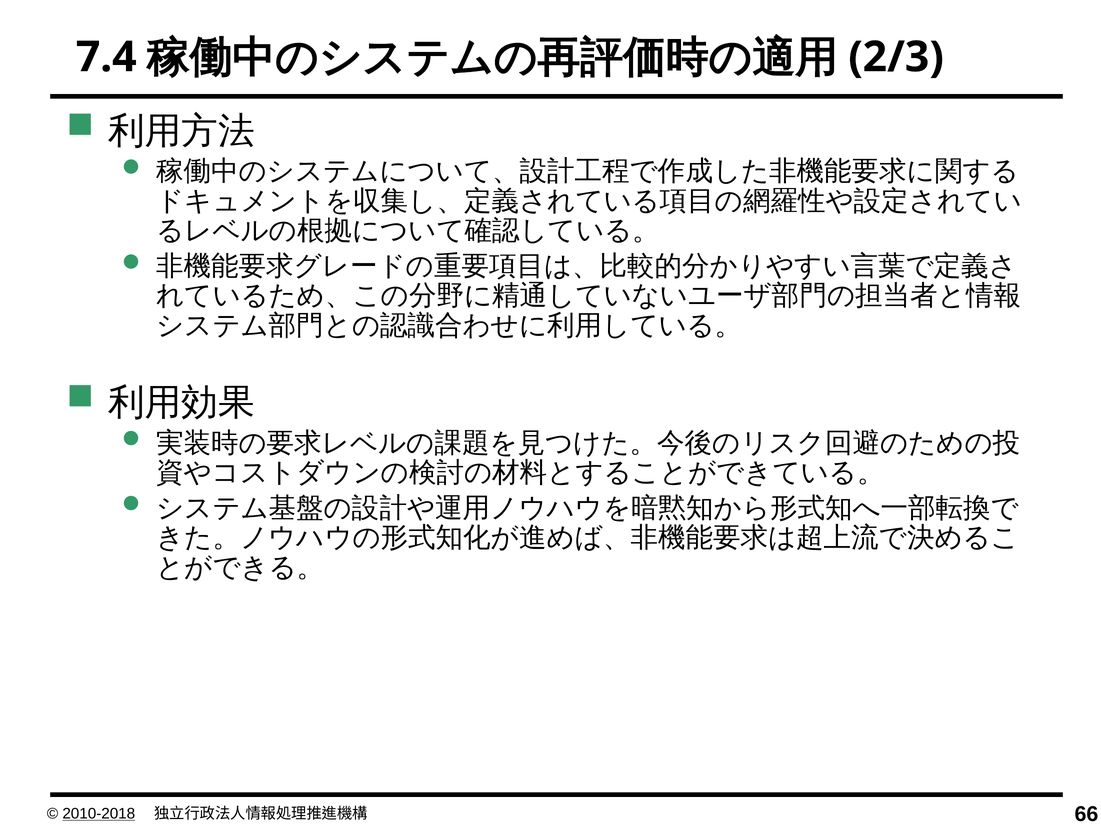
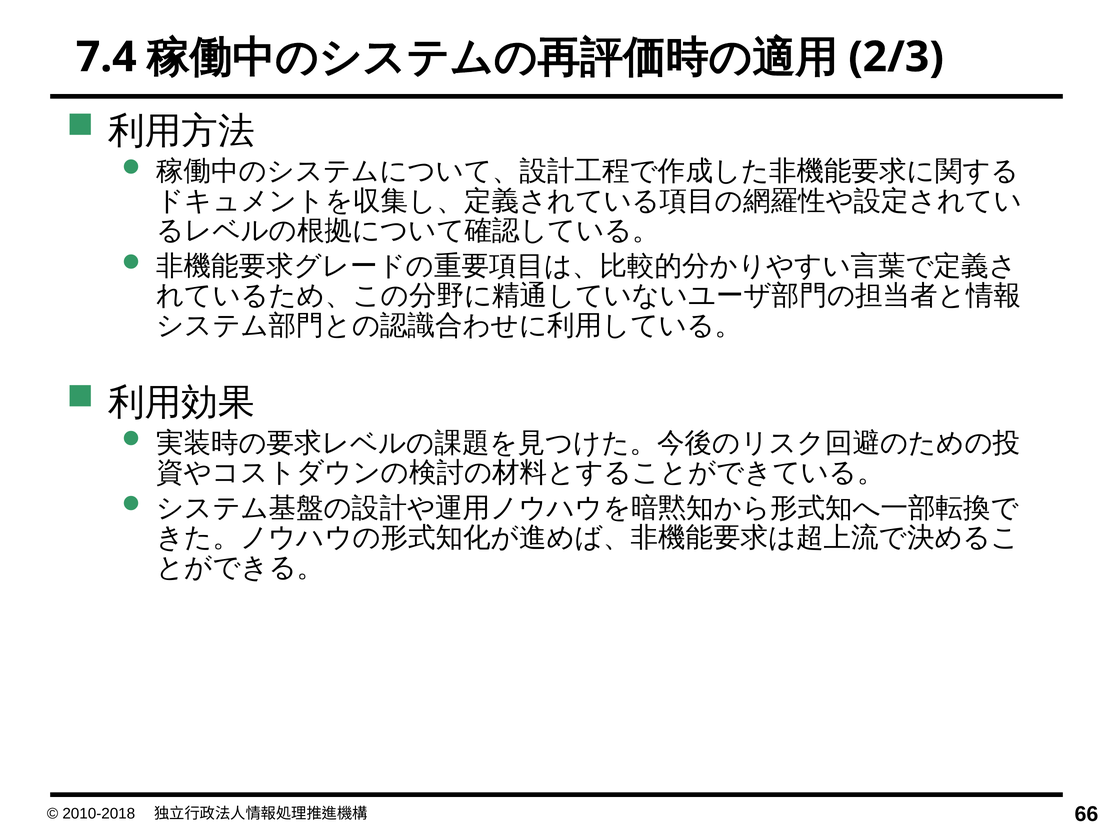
2010-2018 underline: present -> none
